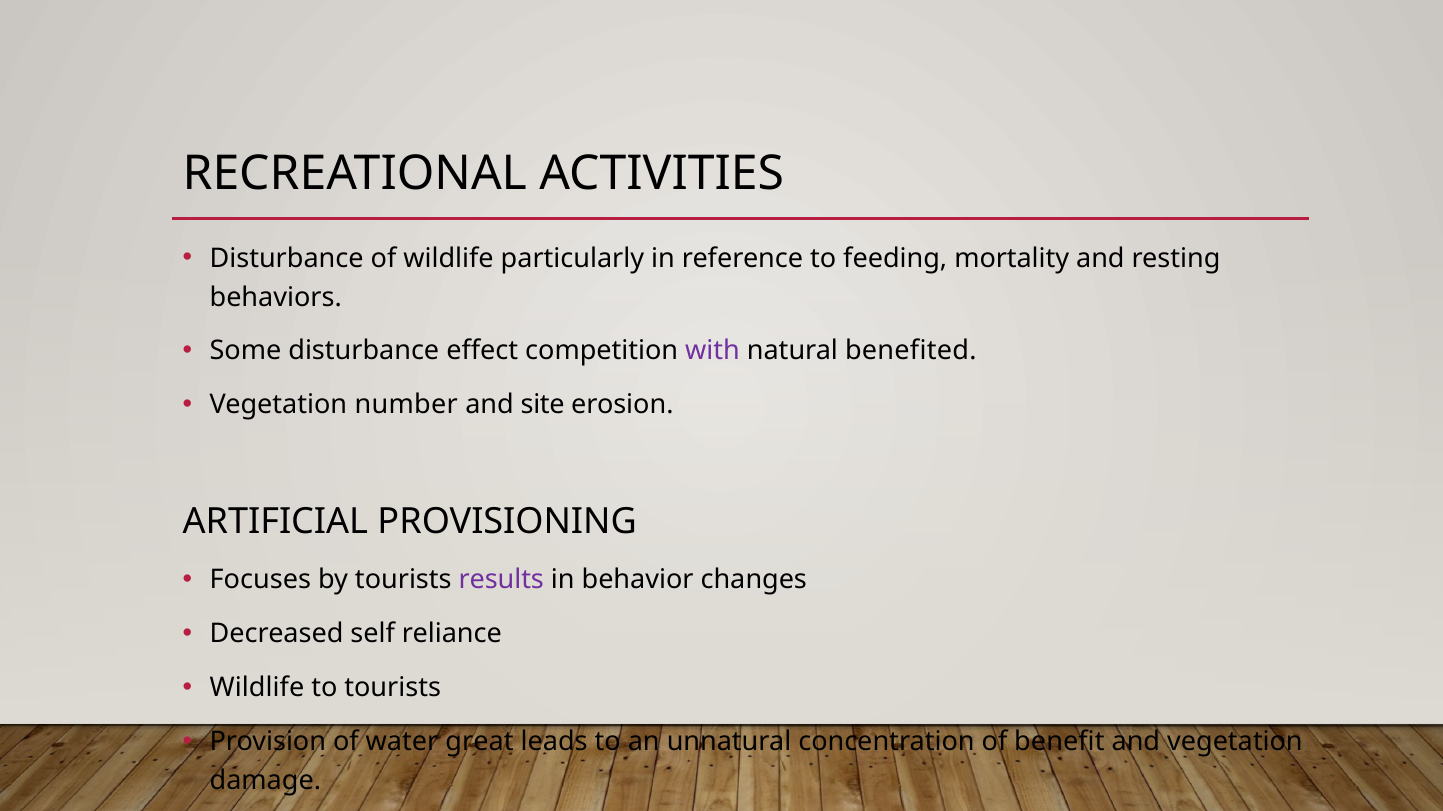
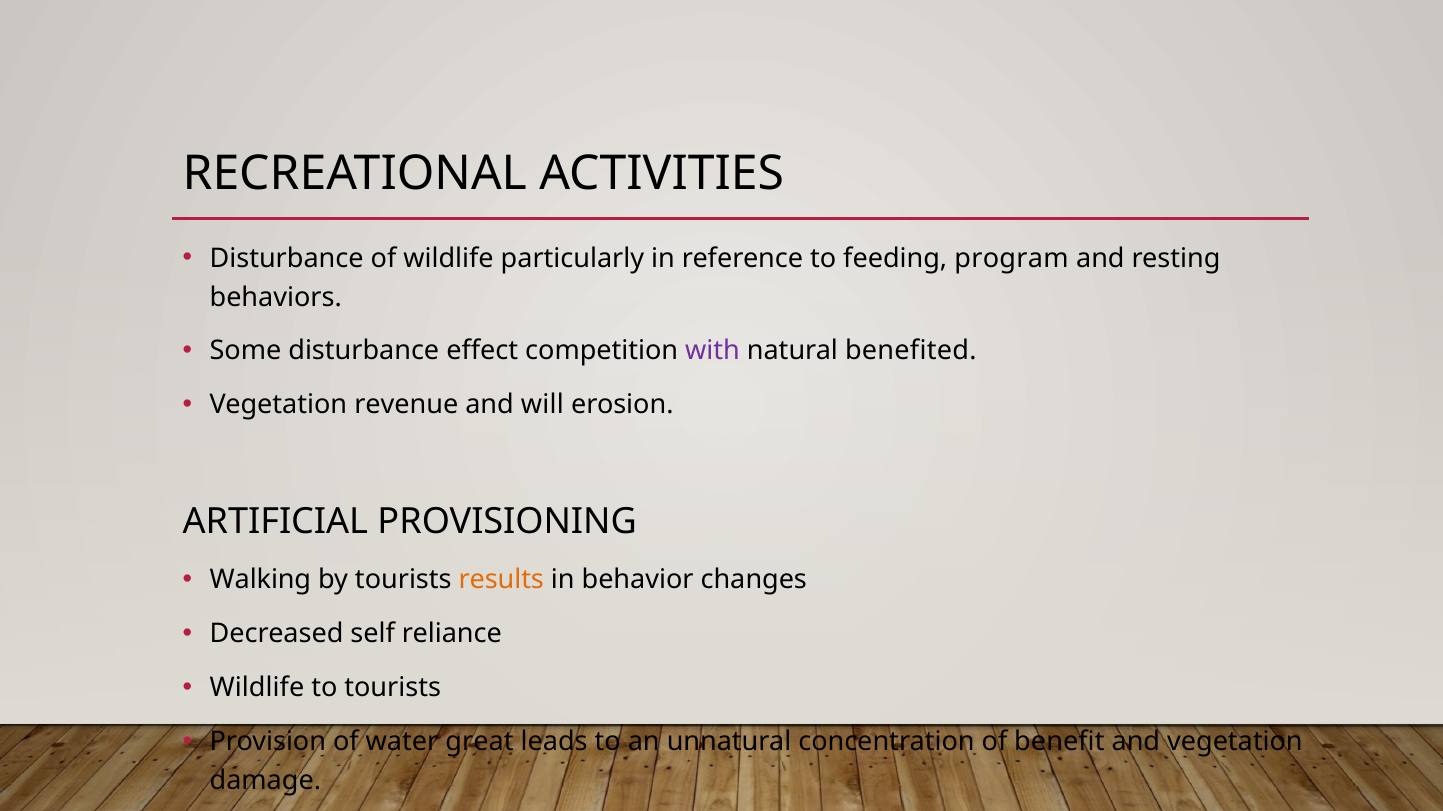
mortality: mortality -> program
number: number -> revenue
site: site -> will
Focuses: Focuses -> Walking
results colour: purple -> orange
